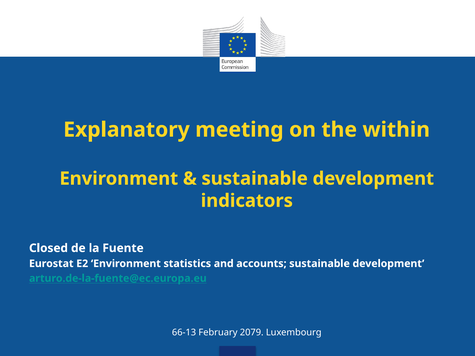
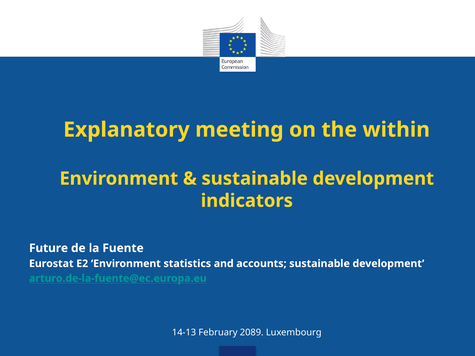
Closed: Closed -> Future
66-13: 66-13 -> 14-13
2079: 2079 -> 2089
